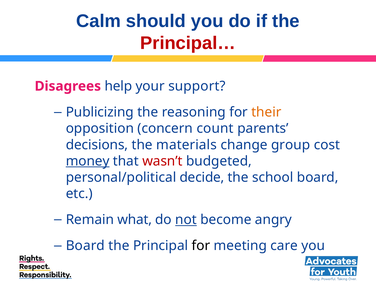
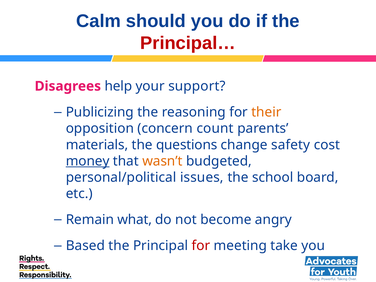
decisions: decisions -> materials
materials: materials -> questions
group: group -> safety
wasn’t colour: red -> orange
decide: decide -> issues
not underline: present -> none
Board at (85, 246): Board -> Based
for at (201, 246) colour: black -> red
care: care -> take
